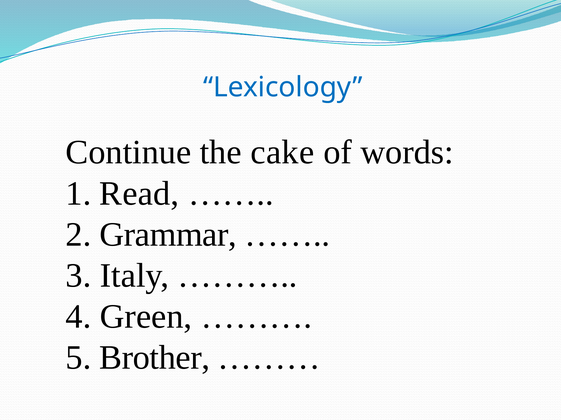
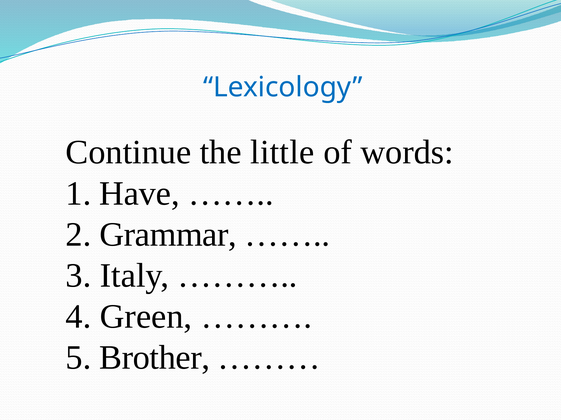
cake: cake -> little
Read: Read -> Have
